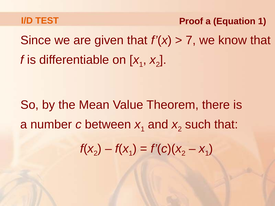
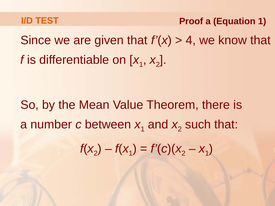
7: 7 -> 4
